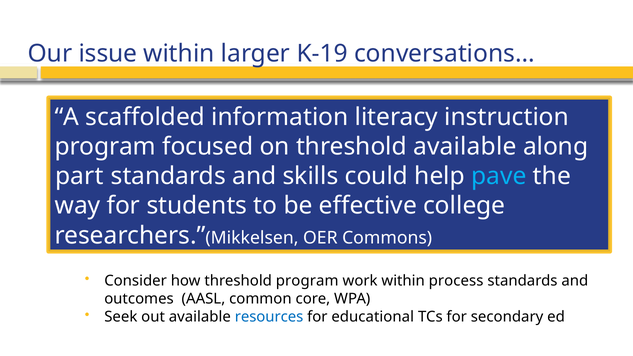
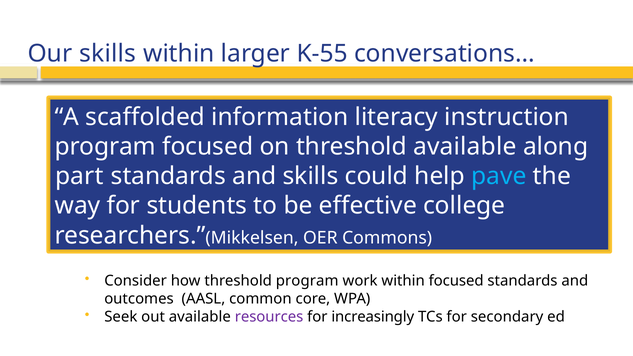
Our issue: issue -> skills
K-19: K-19 -> K-55
within process: process -> focused
resources colour: blue -> purple
educational: educational -> increasingly
